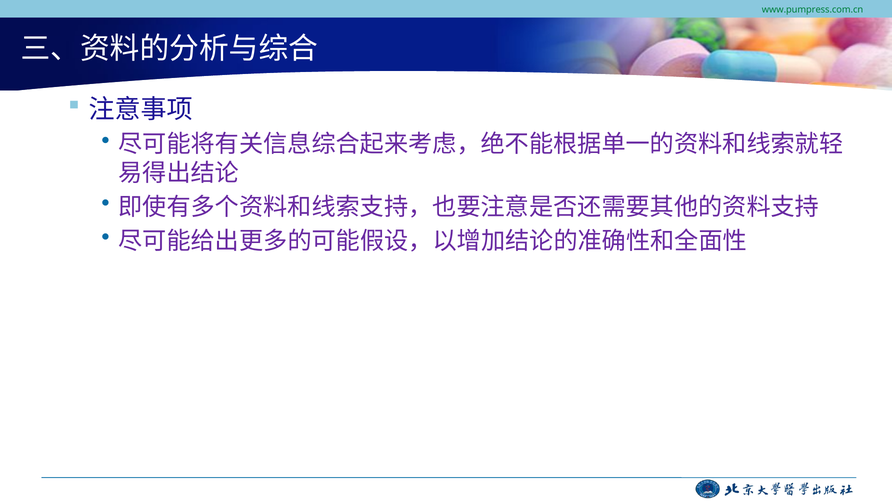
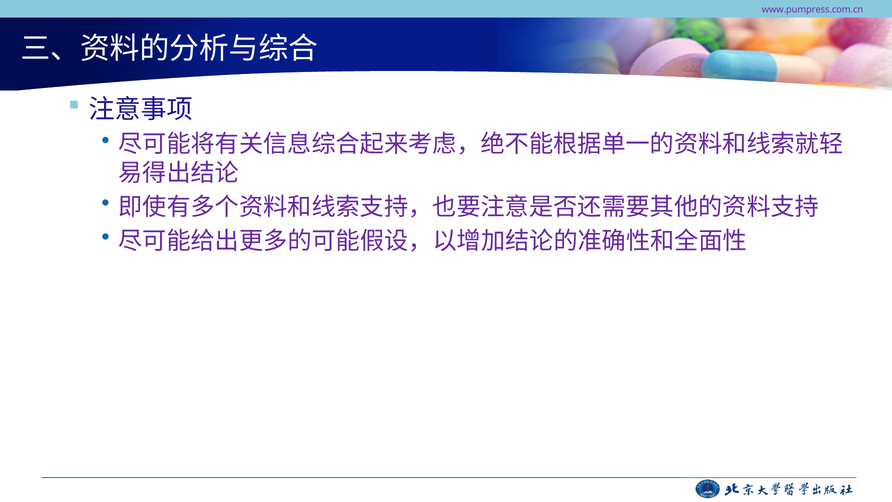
www.pumpress.com.cn colour: green -> purple
